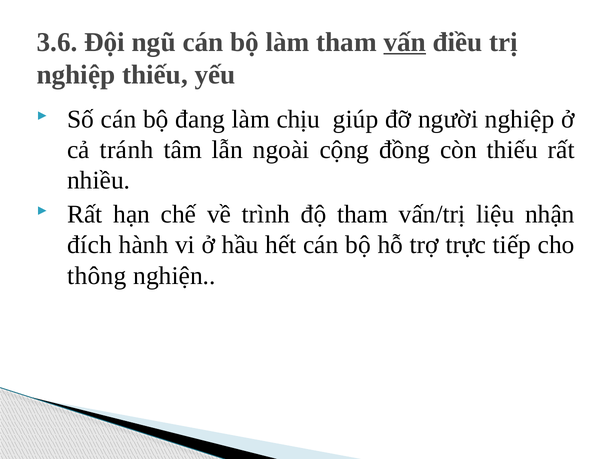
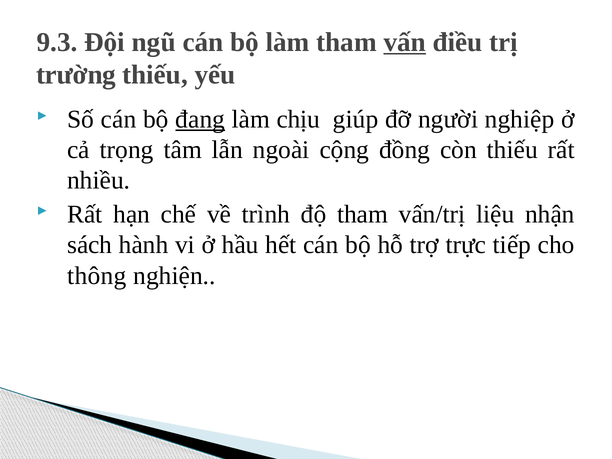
3.6: 3.6 -> 9.3
nghiệp at (76, 75): nghiệp -> trường
đang underline: none -> present
tránh: tránh -> trọng
đích: đích -> sách
